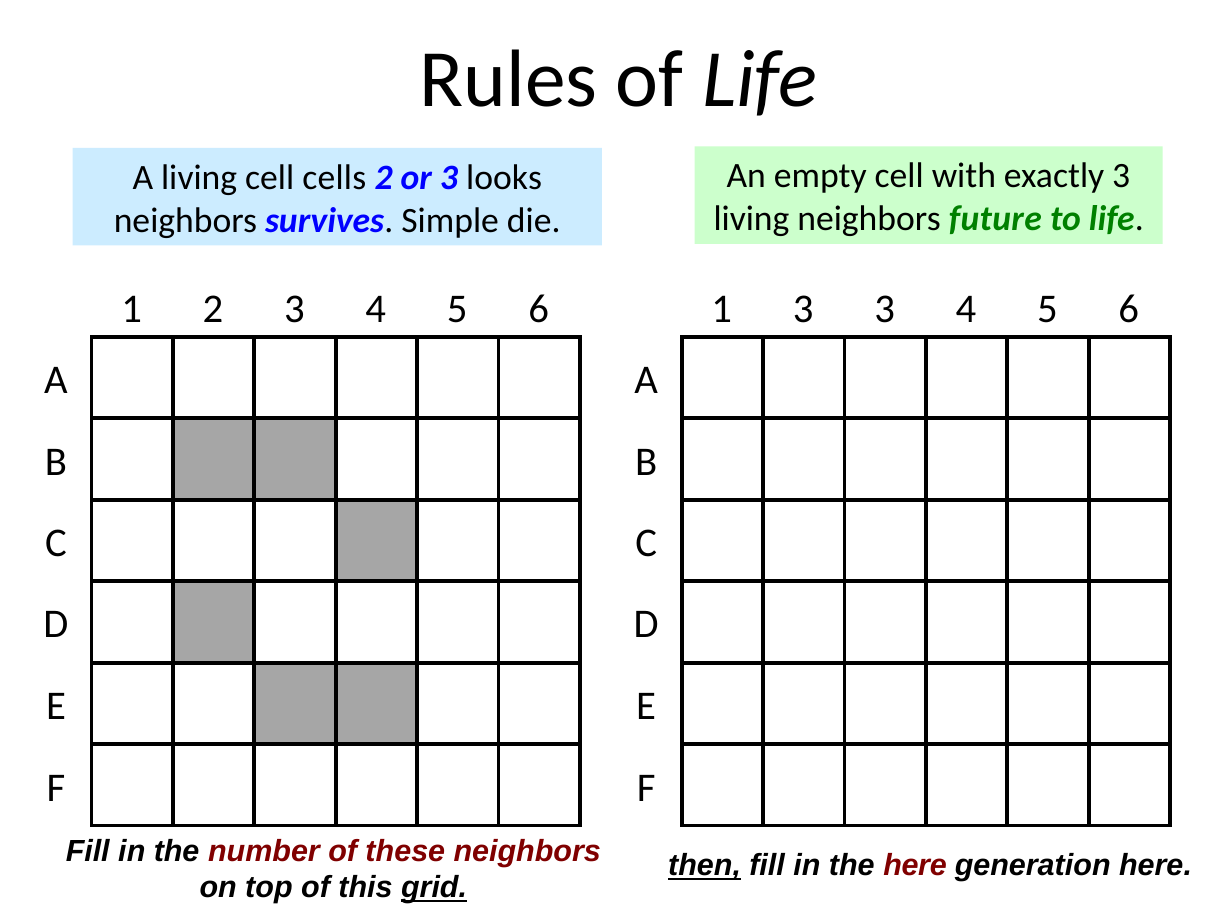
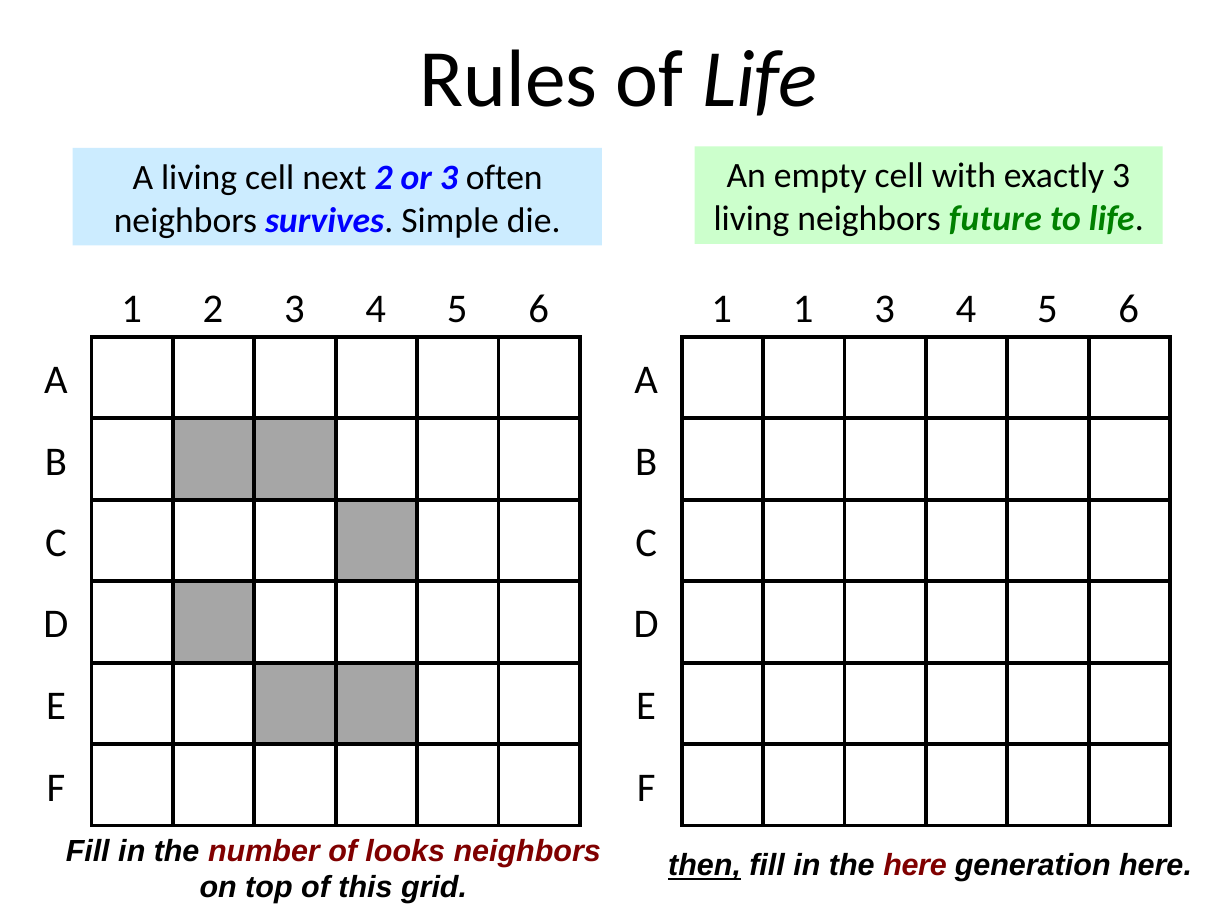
cells: cells -> next
looks: looks -> often
1 3: 3 -> 1
these: these -> looks
grid underline: present -> none
